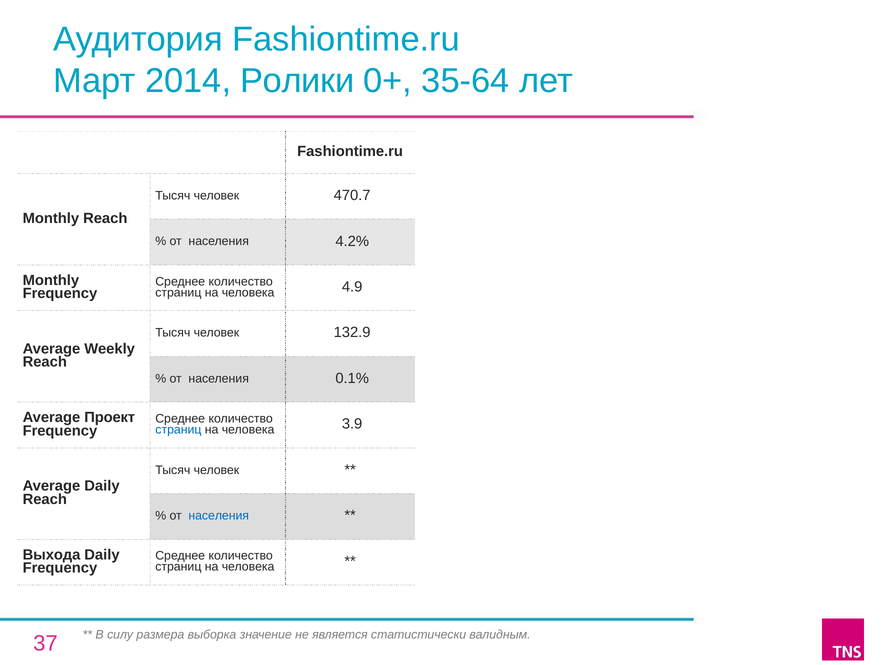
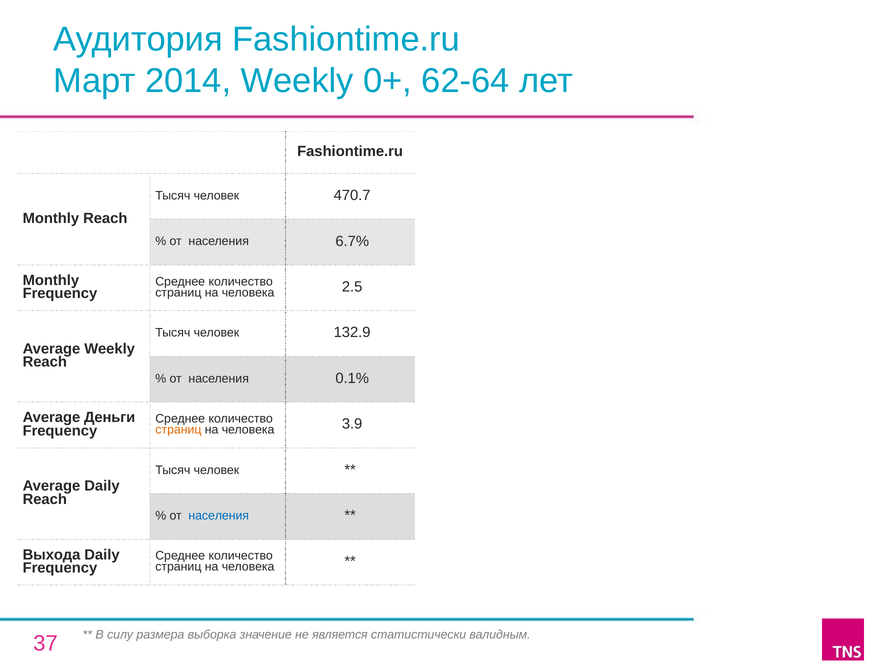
2014 Ролики: Ролики -> Weekly
35-64: 35-64 -> 62-64
4.2%: 4.2% -> 6.7%
4.9: 4.9 -> 2.5
Проект: Проект -> Деньги
страниц at (178, 430) colour: blue -> orange
